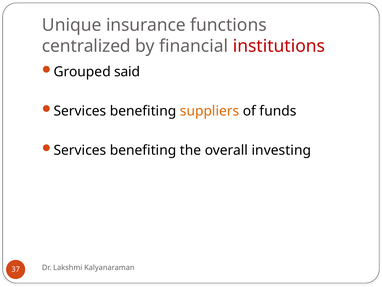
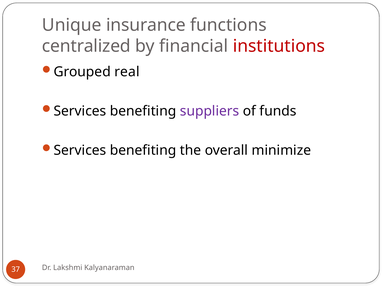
said: said -> real
suppliers colour: orange -> purple
investing: investing -> minimize
